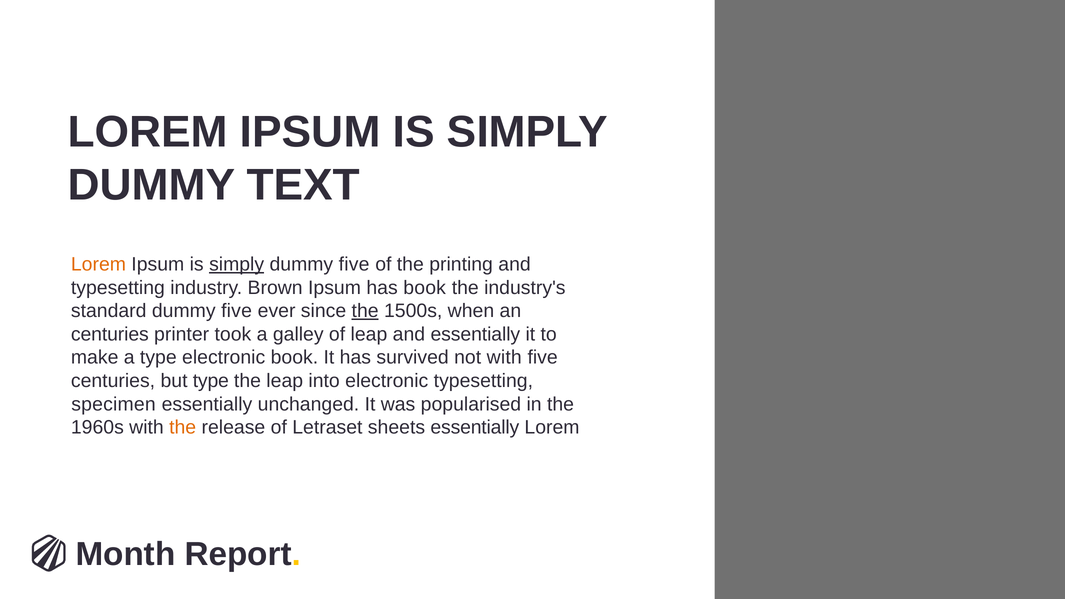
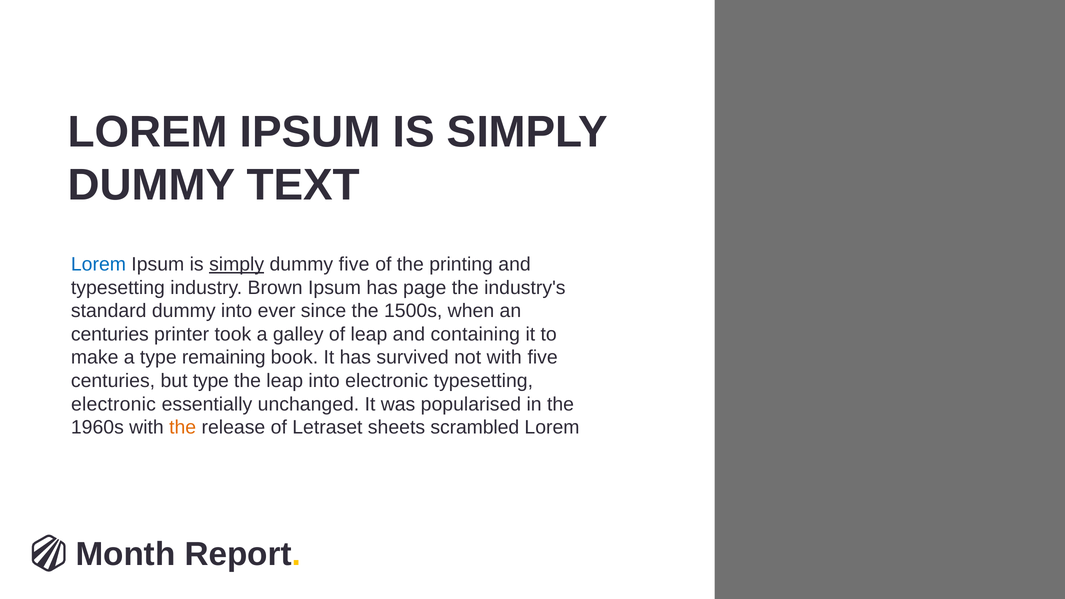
Lorem at (98, 264) colour: orange -> blue
has book: book -> page
standard dummy five: five -> into
the at (365, 311) underline: present -> none
and essentially: essentially -> containing
type electronic: electronic -> remaining
specimen at (113, 404): specimen -> electronic
sheets essentially: essentially -> scrambled
